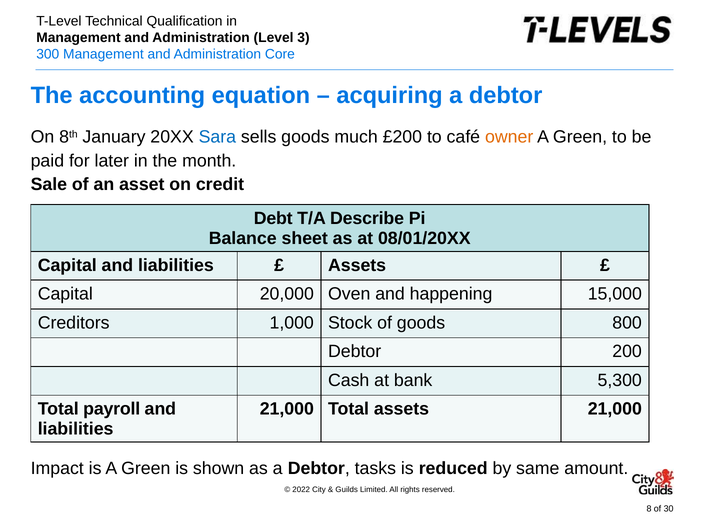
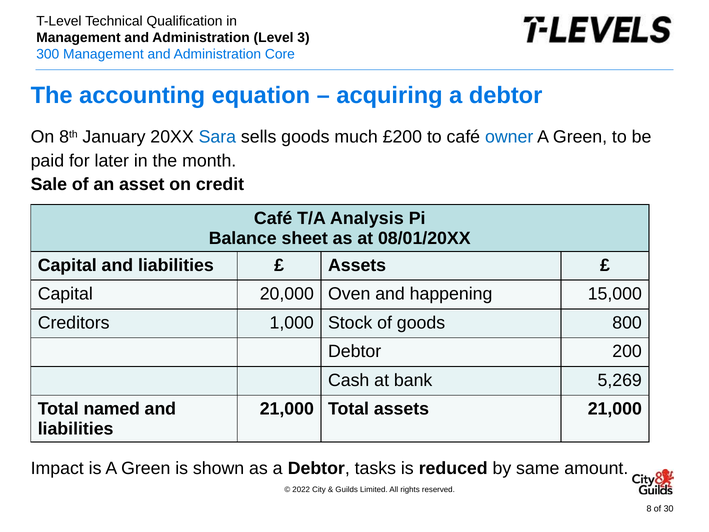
owner colour: orange -> blue
Debt at (273, 218): Debt -> Café
Describe: Describe -> Analysis
5,300: 5,300 -> 5,269
payroll: payroll -> named
